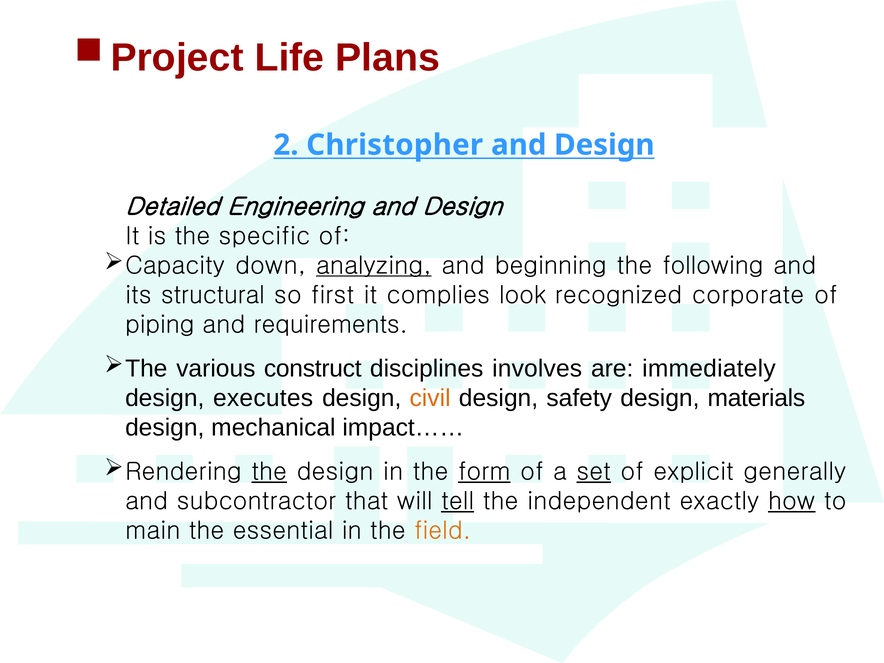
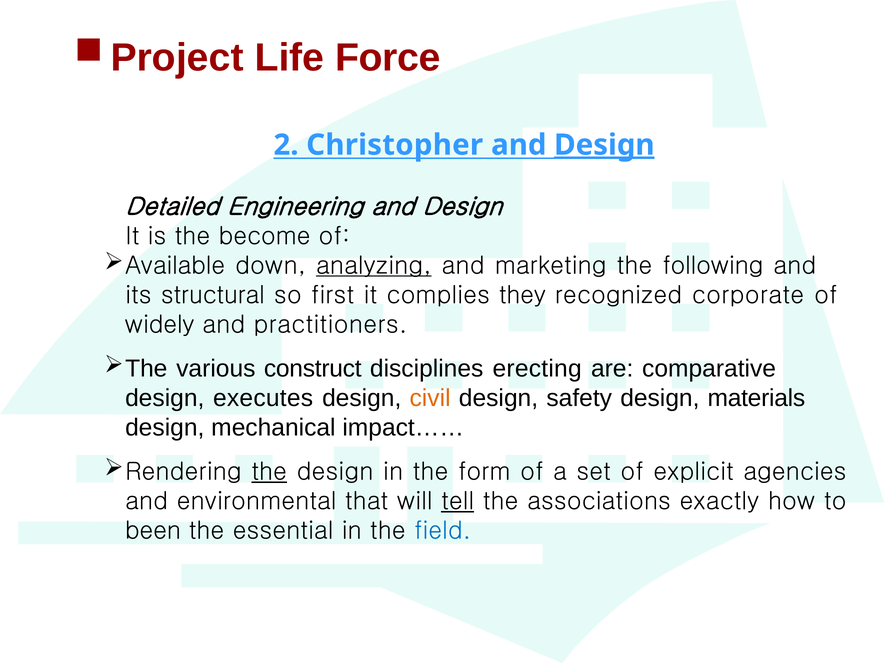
Plans: Plans -> Force
Design at (604, 145) underline: none -> present
specific: specific -> become
Capacity: Capacity -> Available
beginning: beginning -> marketing
look: look -> they
piping: piping -> widely
requirements: requirements -> practitioners
involves: involves -> erecting
immediately: immediately -> comparative
form underline: present -> none
set underline: present -> none
generally: generally -> agencies
subcontractor: subcontractor -> environmental
independent: independent -> associations
how underline: present -> none
main: main -> been
field colour: orange -> blue
